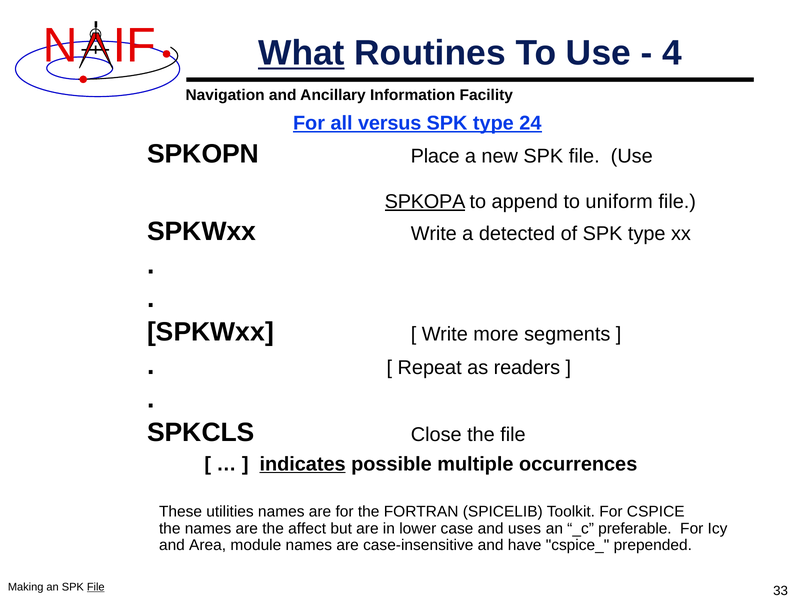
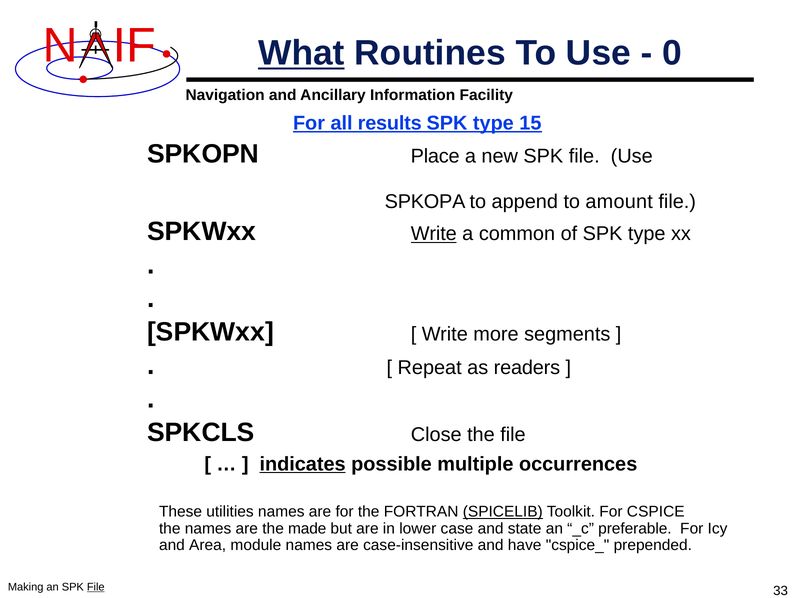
4: 4 -> 0
versus: versus -> results
24: 24 -> 15
SPKOPA underline: present -> none
uniform: uniform -> amount
Write at (434, 234) underline: none -> present
detected: detected -> common
SPICELIB underline: none -> present
affect: affect -> made
uses: uses -> state
